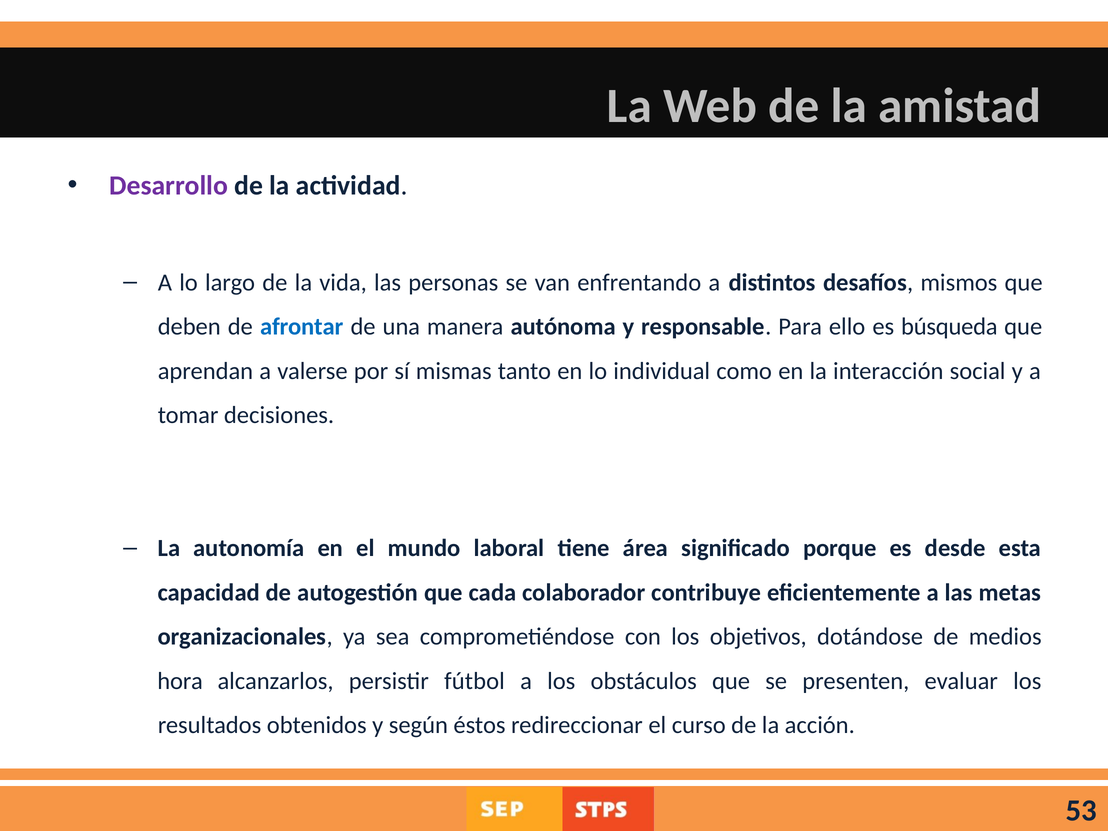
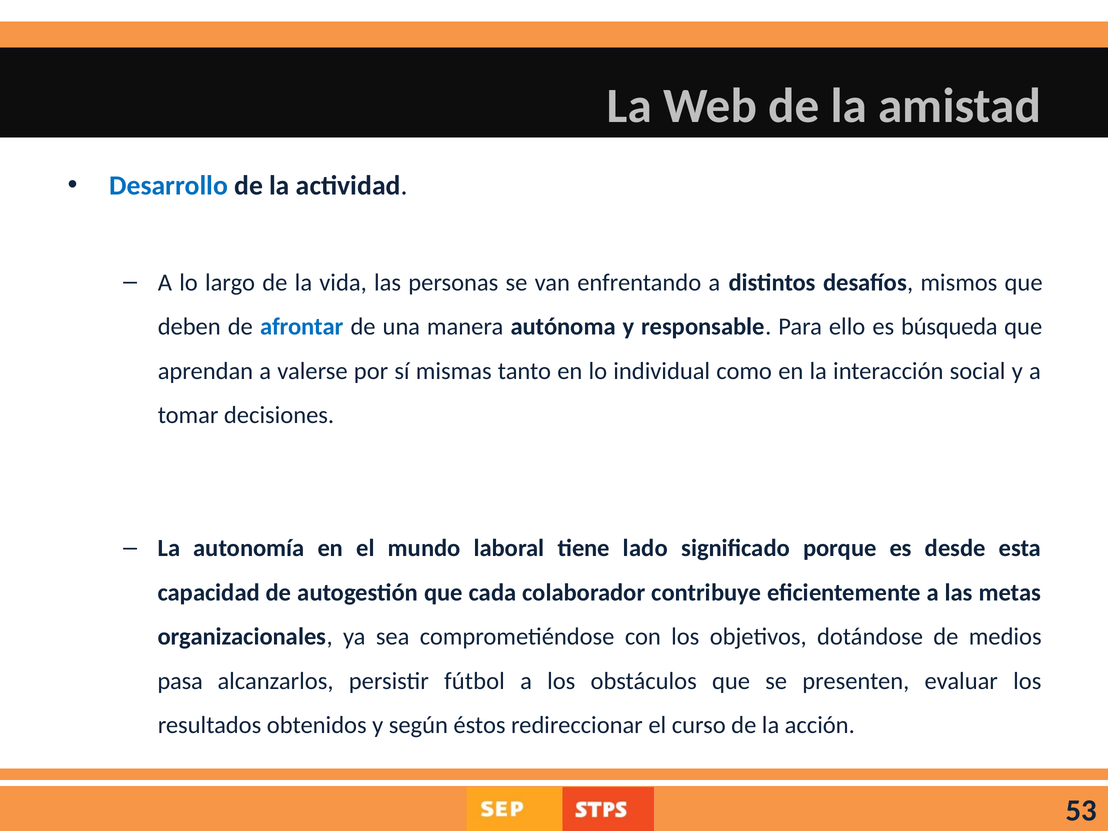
Desarrollo colour: purple -> blue
área: área -> lado
hora: hora -> pasa
